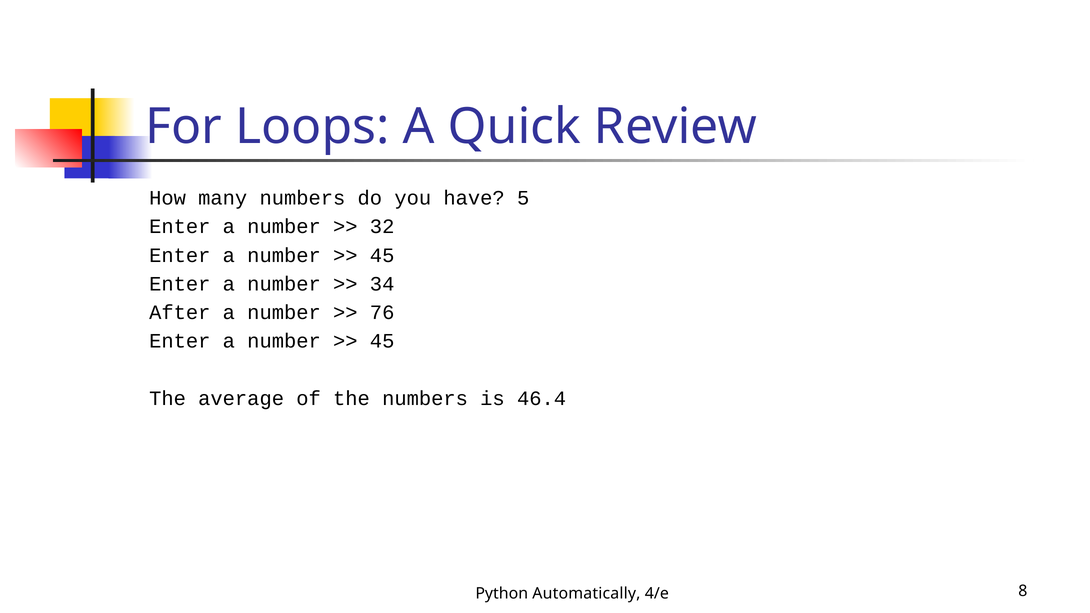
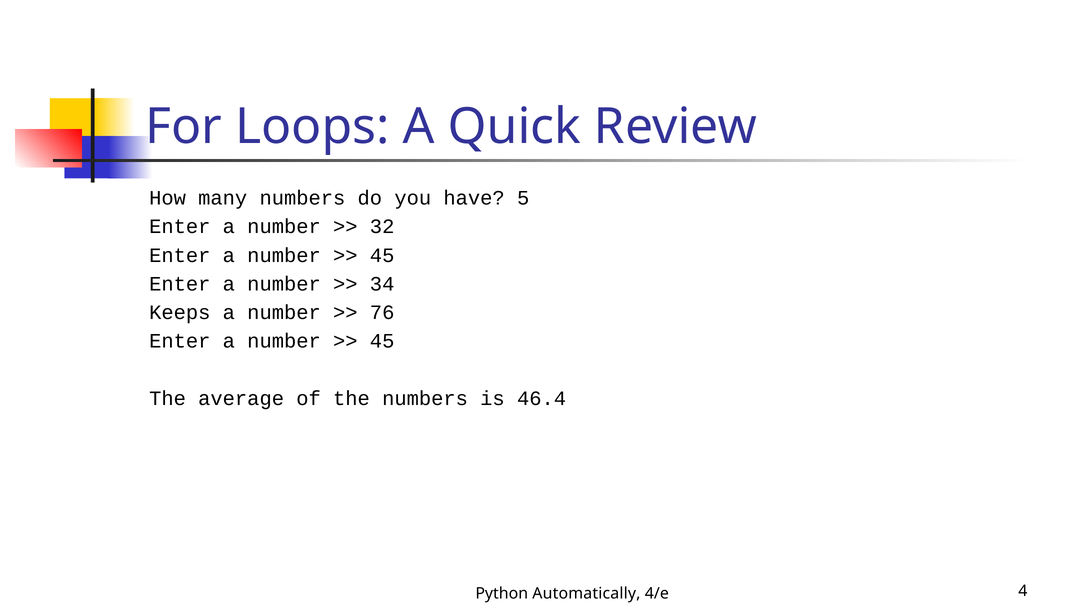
After: After -> Keeps
8: 8 -> 4
